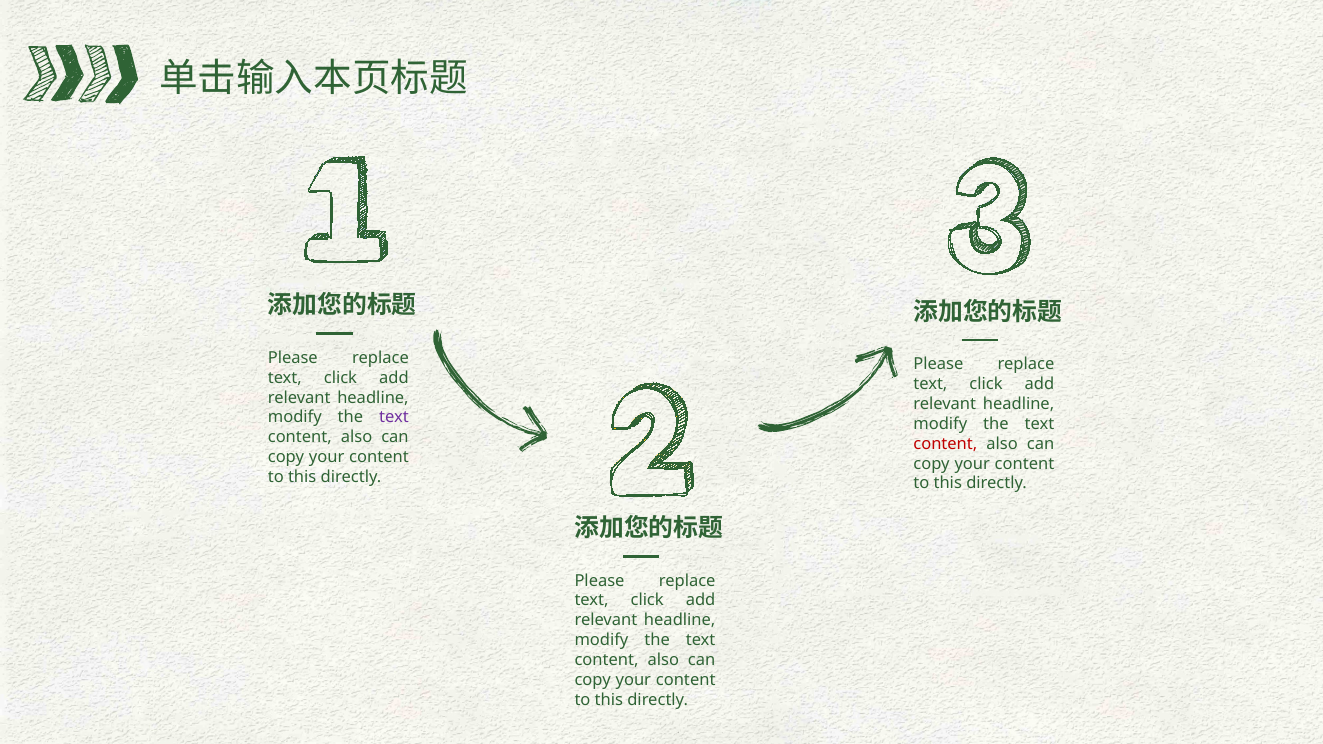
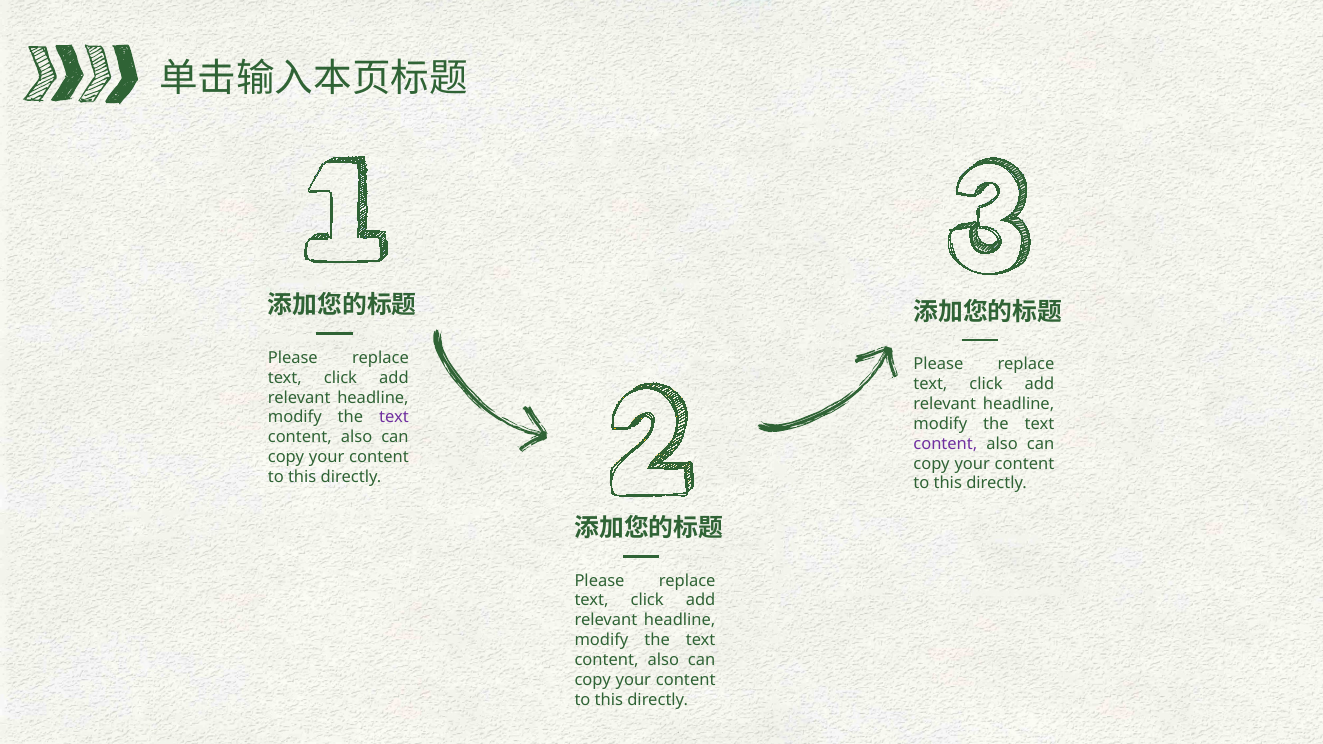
content at (945, 444) colour: red -> purple
